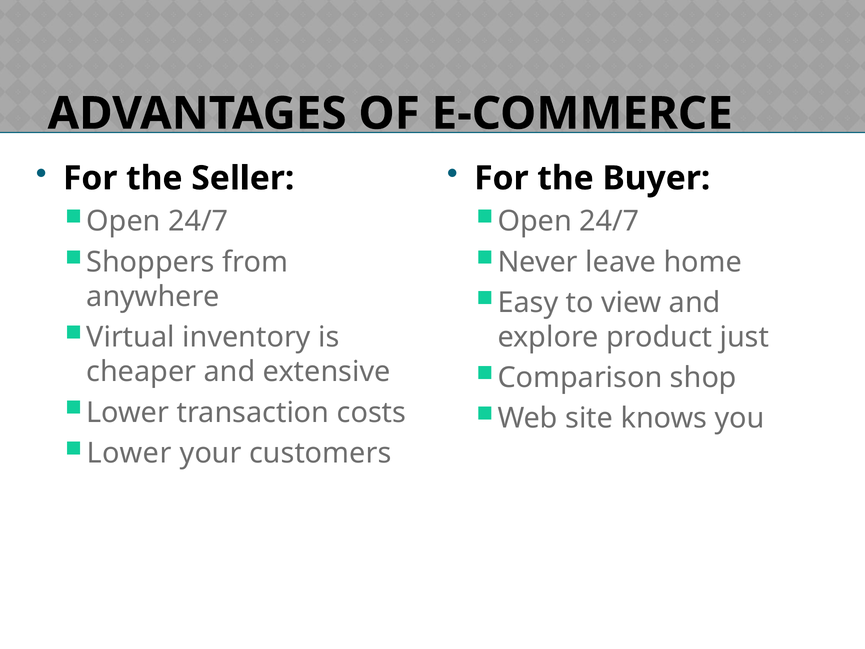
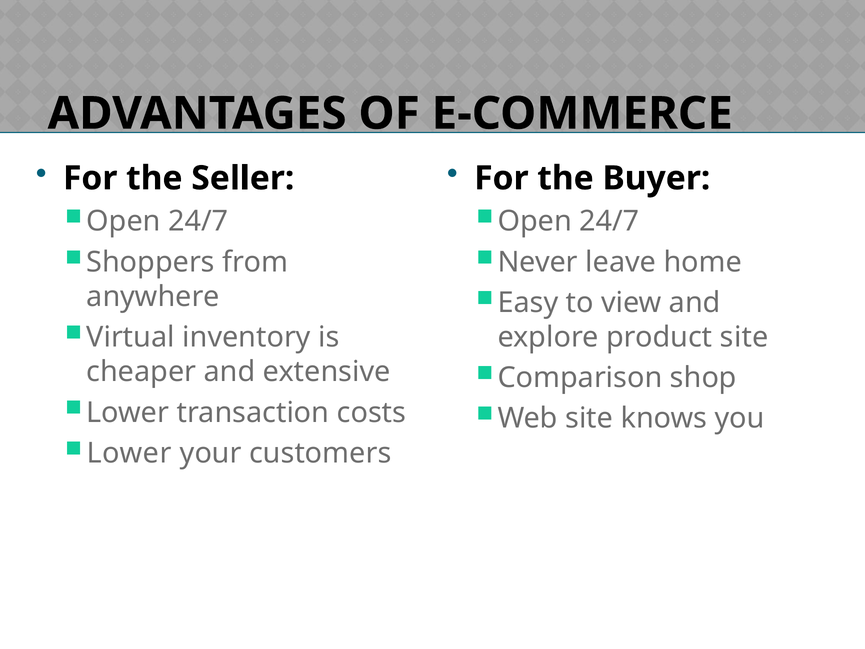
product just: just -> site
